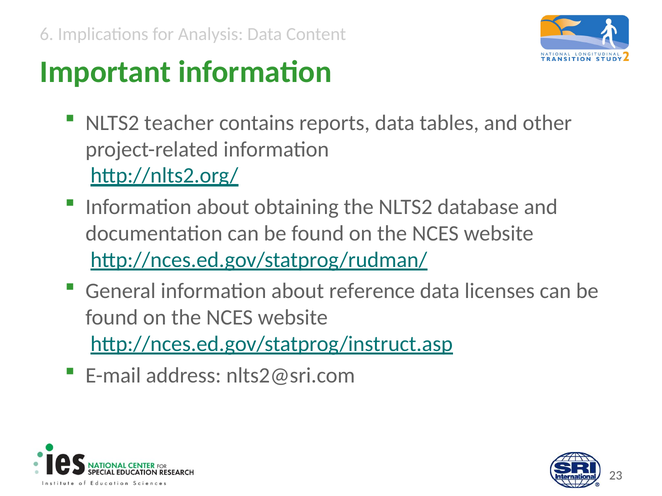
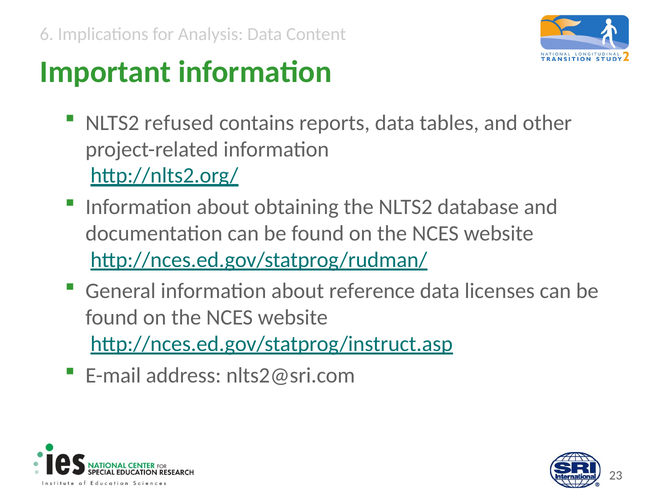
teacher: teacher -> refused
